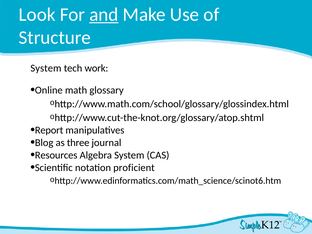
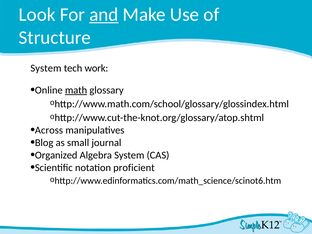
math underline: none -> present
Report: Report -> Across
three: three -> small
Resources: Resources -> Organized
